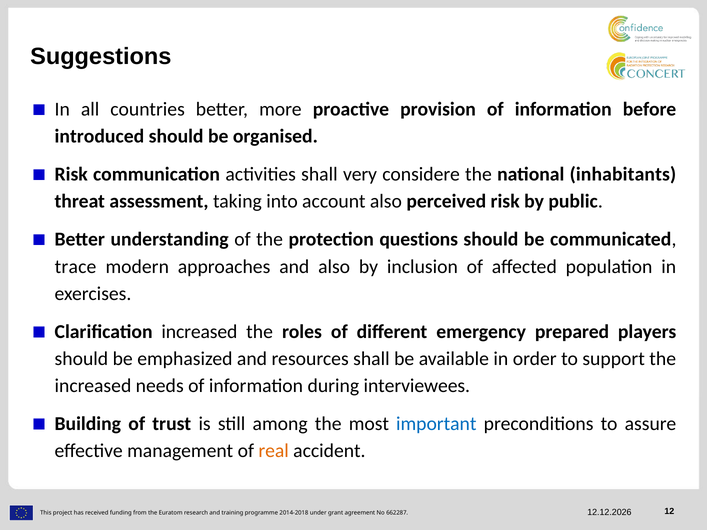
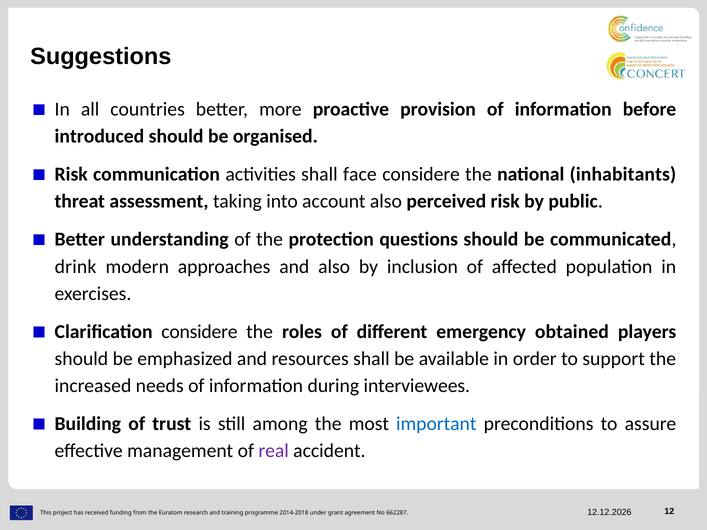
very: very -> face
trace: trace -> drink
Clarification increased: increased -> considere
prepared: prepared -> obtained
real colour: orange -> purple
